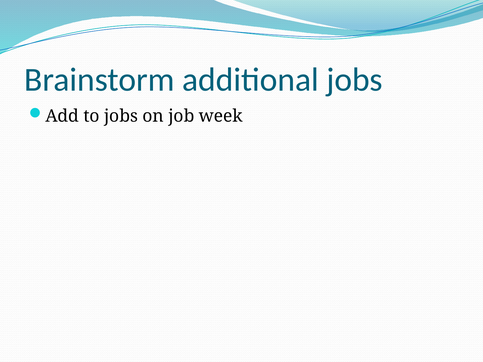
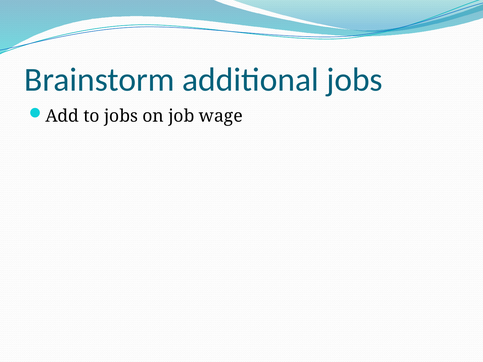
week: week -> wage
